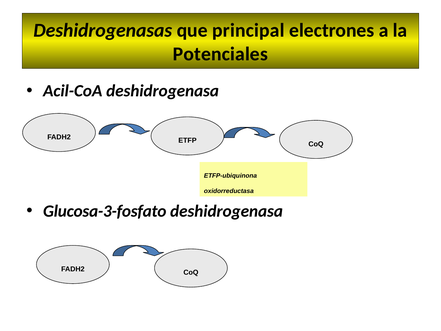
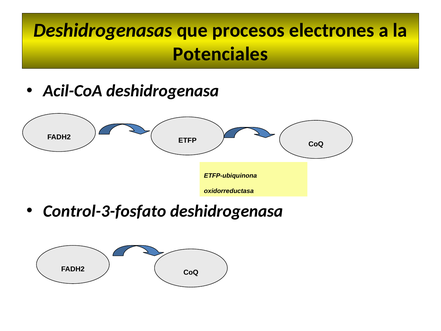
principal: principal -> procesos
Glucosa-3-fosfato: Glucosa-3-fosfato -> Control-3-fosfato
